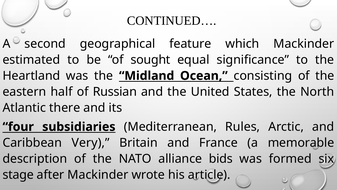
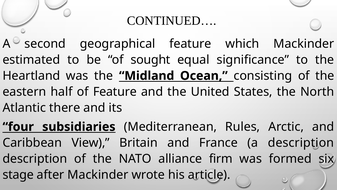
of Russian: Russian -> Feature
Very: Very -> View
a memorable: memorable -> description
bids: bids -> firm
